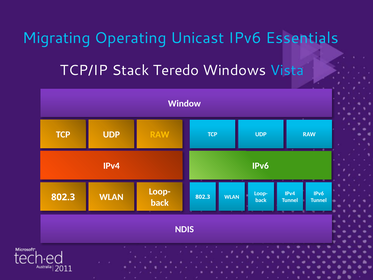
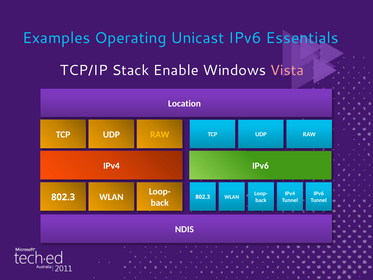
Migrating: Migrating -> Examples
Teredo: Teredo -> Enable
Vista colour: light blue -> pink
Window: Window -> Location
